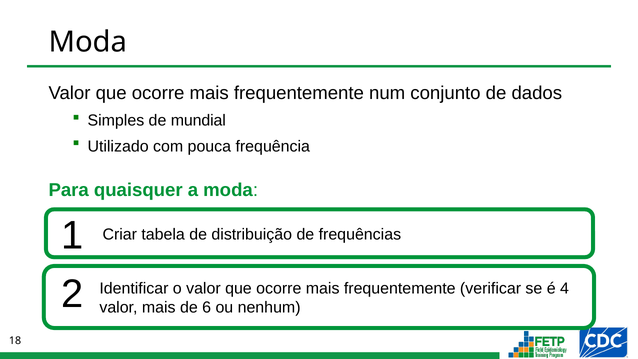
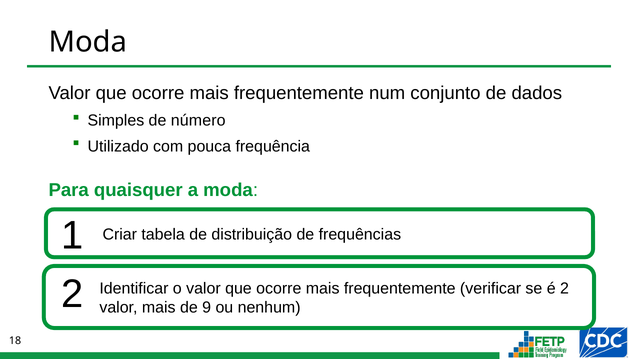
mundial: mundial -> número
é 4: 4 -> 2
6: 6 -> 9
